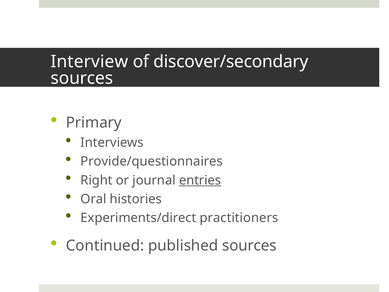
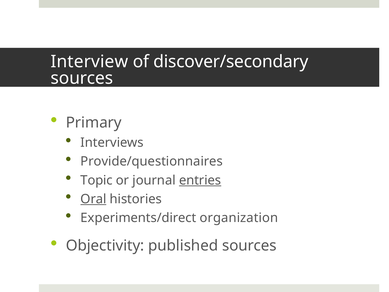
Right: Right -> Topic
Oral underline: none -> present
practitioners: practitioners -> organization
Continued: Continued -> Objectivity
